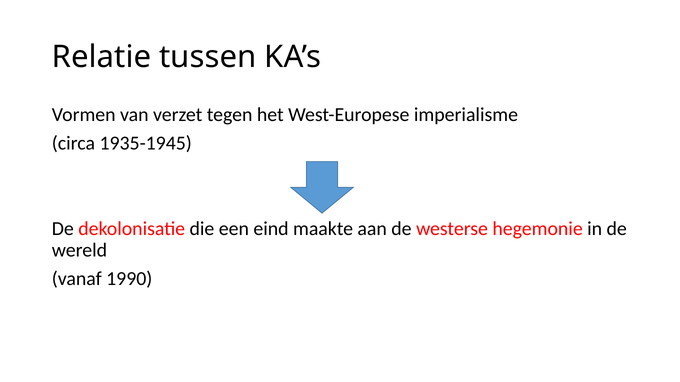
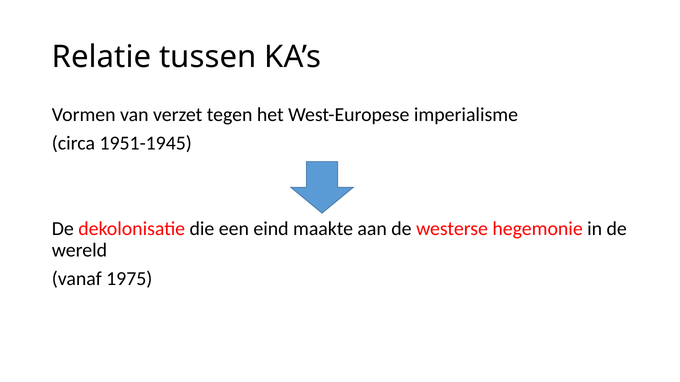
1935-1945: 1935-1945 -> 1951-1945
1990: 1990 -> 1975
